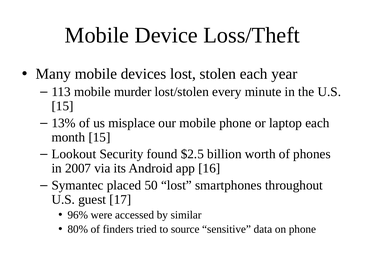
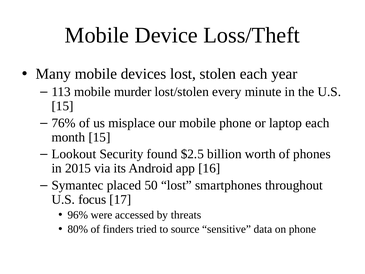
13%: 13% -> 76%
2007: 2007 -> 2015
guest: guest -> focus
similar: similar -> threats
